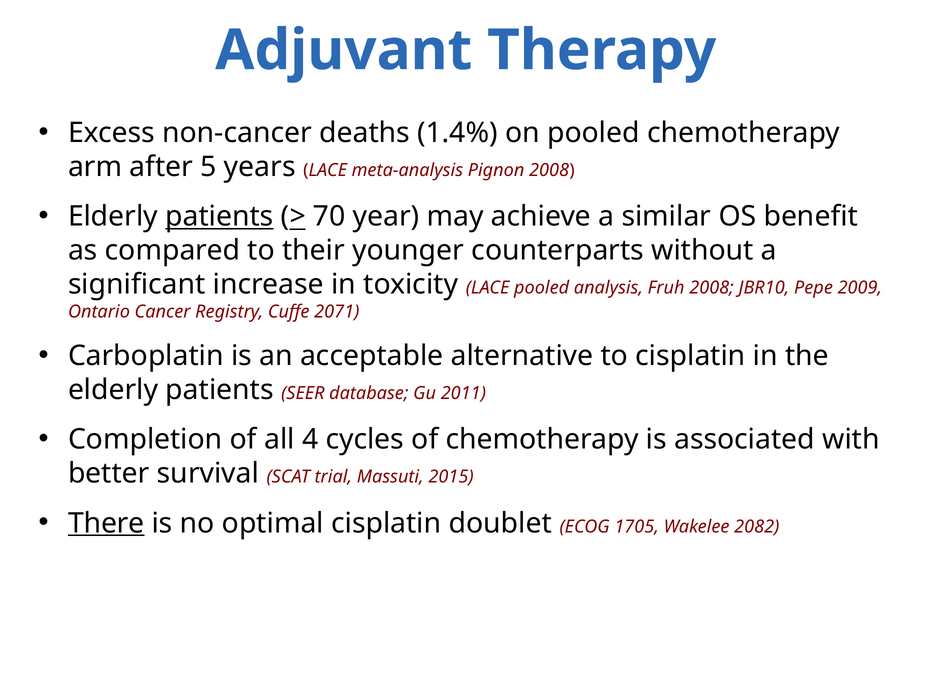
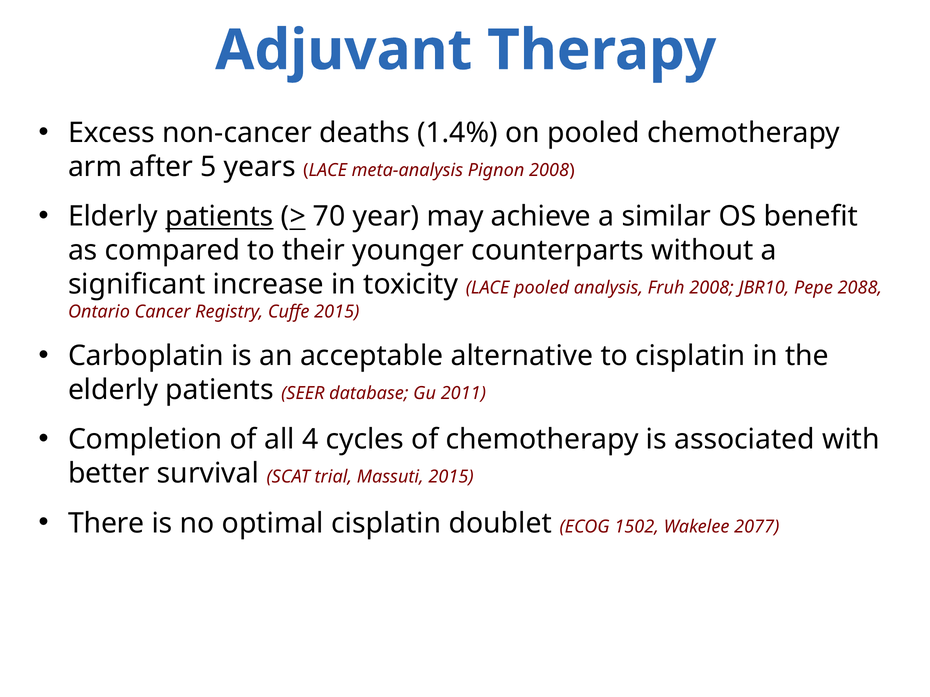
2009: 2009 -> 2088
Cuffe 2071: 2071 -> 2015
There underline: present -> none
1705: 1705 -> 1502
2082: 2082 -> 2077
